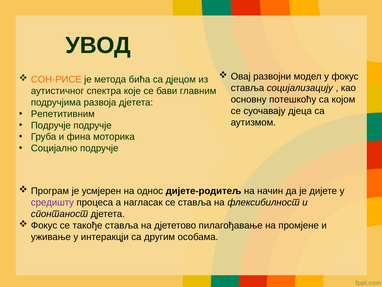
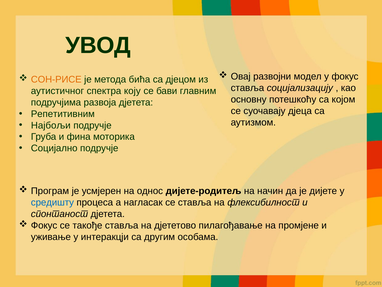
које: које -> коју
Подручје at (51, 125): Подручје -> Најбољи
средишту colour: purple -> blue
